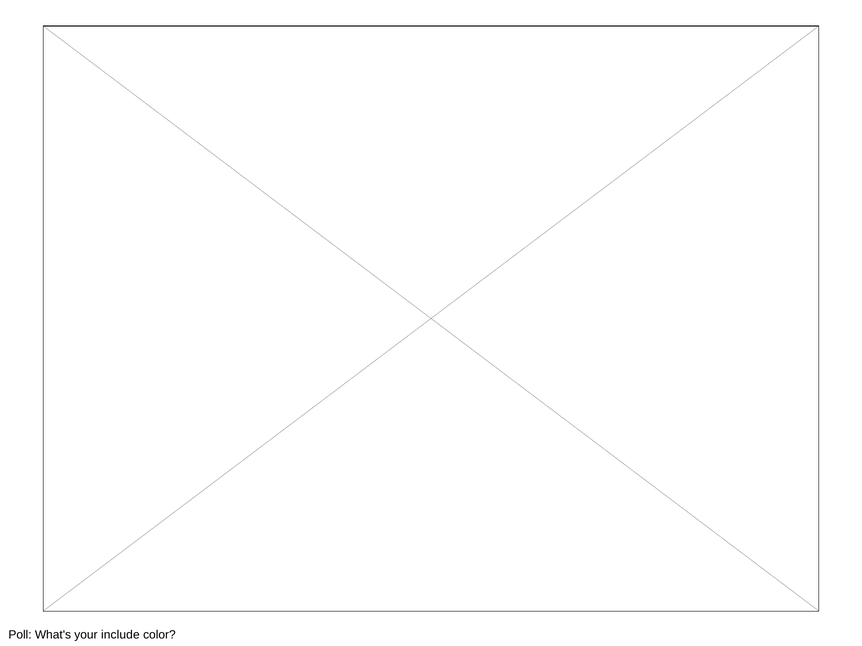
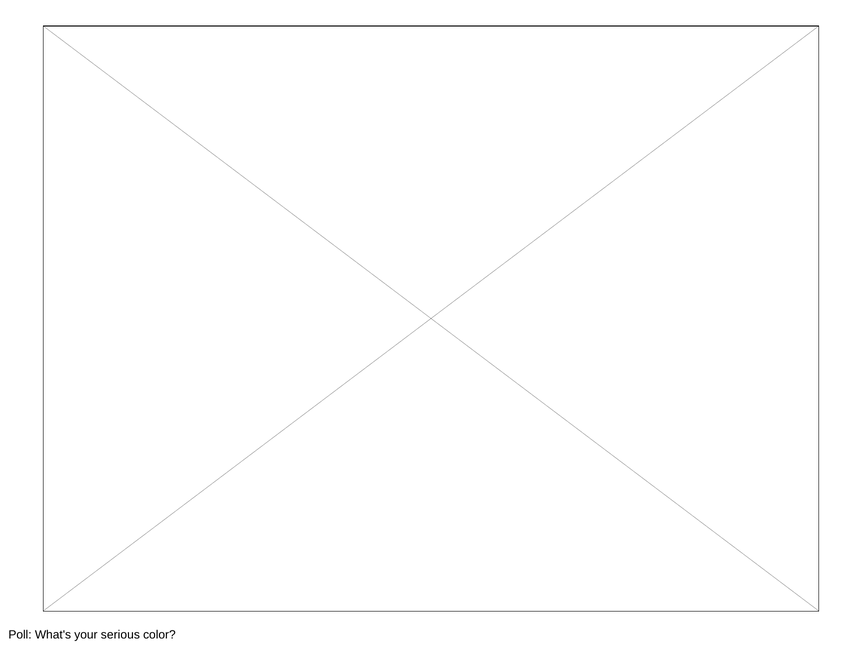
include: include -> serious
